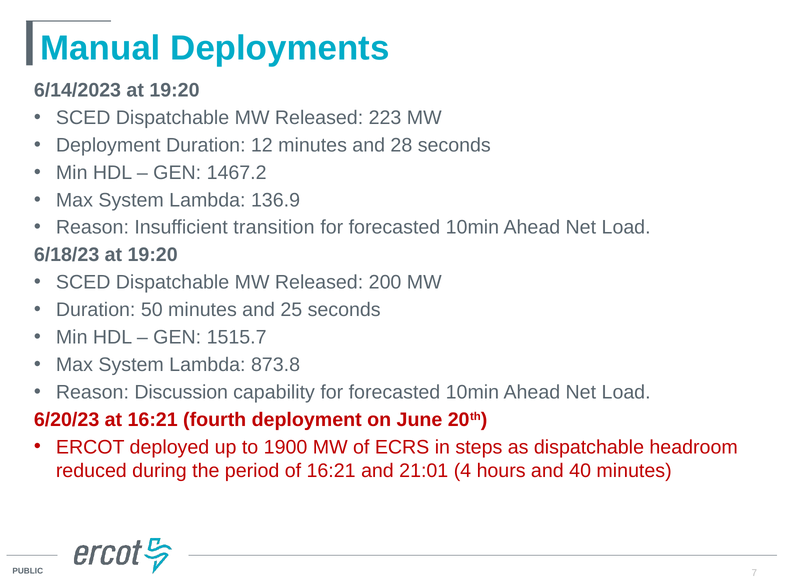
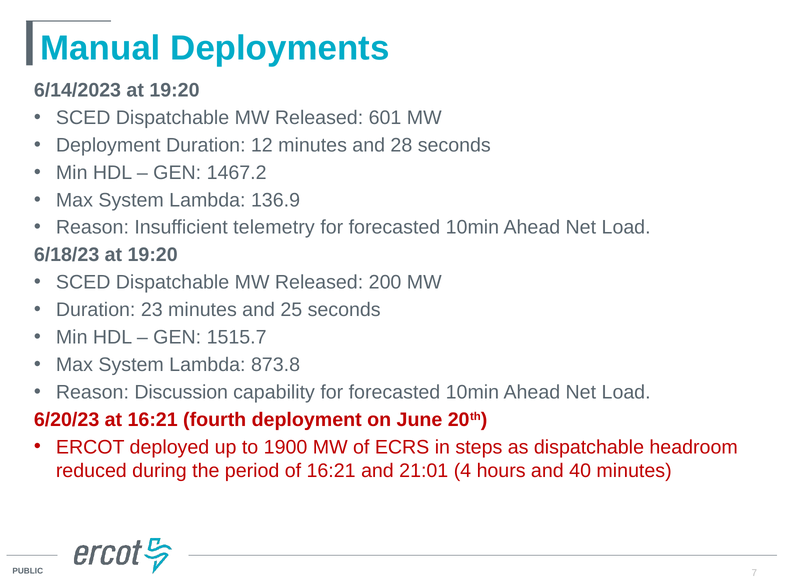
223: 223 -> 601
transition: transition -> telemetry
50: 50 -> 23
